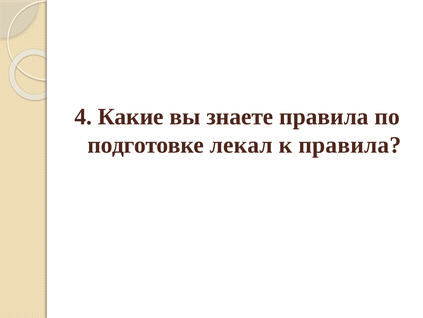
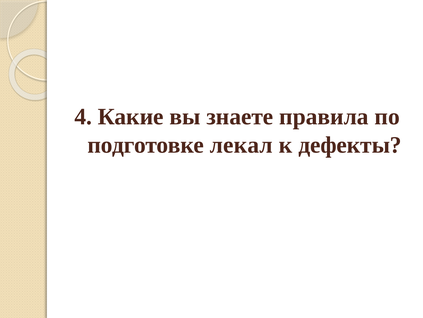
к правила: правила -> дефекты
